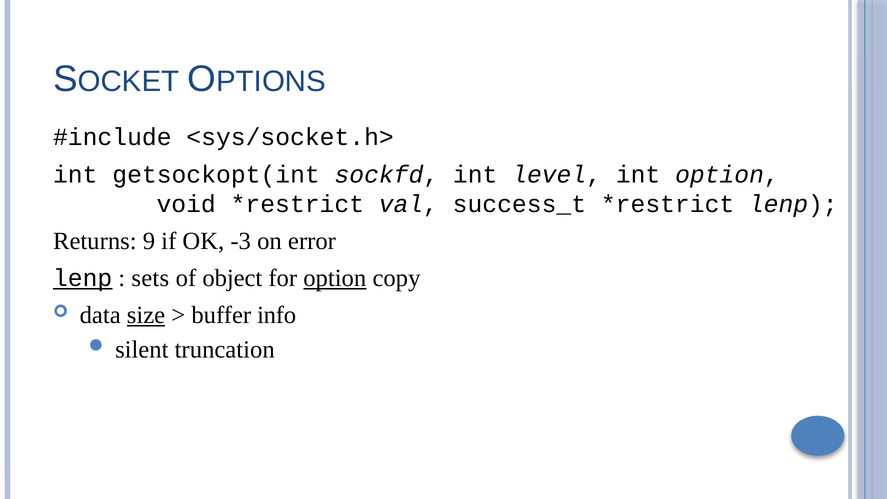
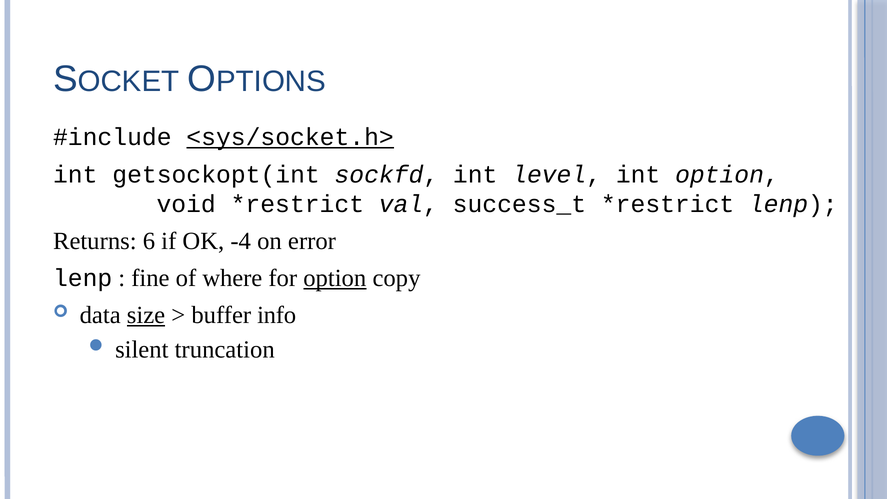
<sys/socket.h> underline: none -> present
9: 9 -> 6
-3: -3 -> -4
lenp at (83, 278) underline: present -> none
sets: sets -> fine
object: object -> where
